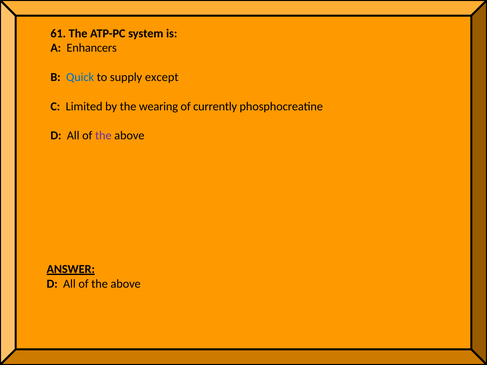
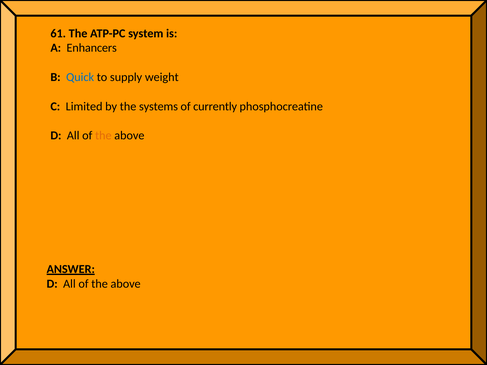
except: except -> weight
wearing: wearing -> systems
the at (103, 136) colour: purple -> orange
